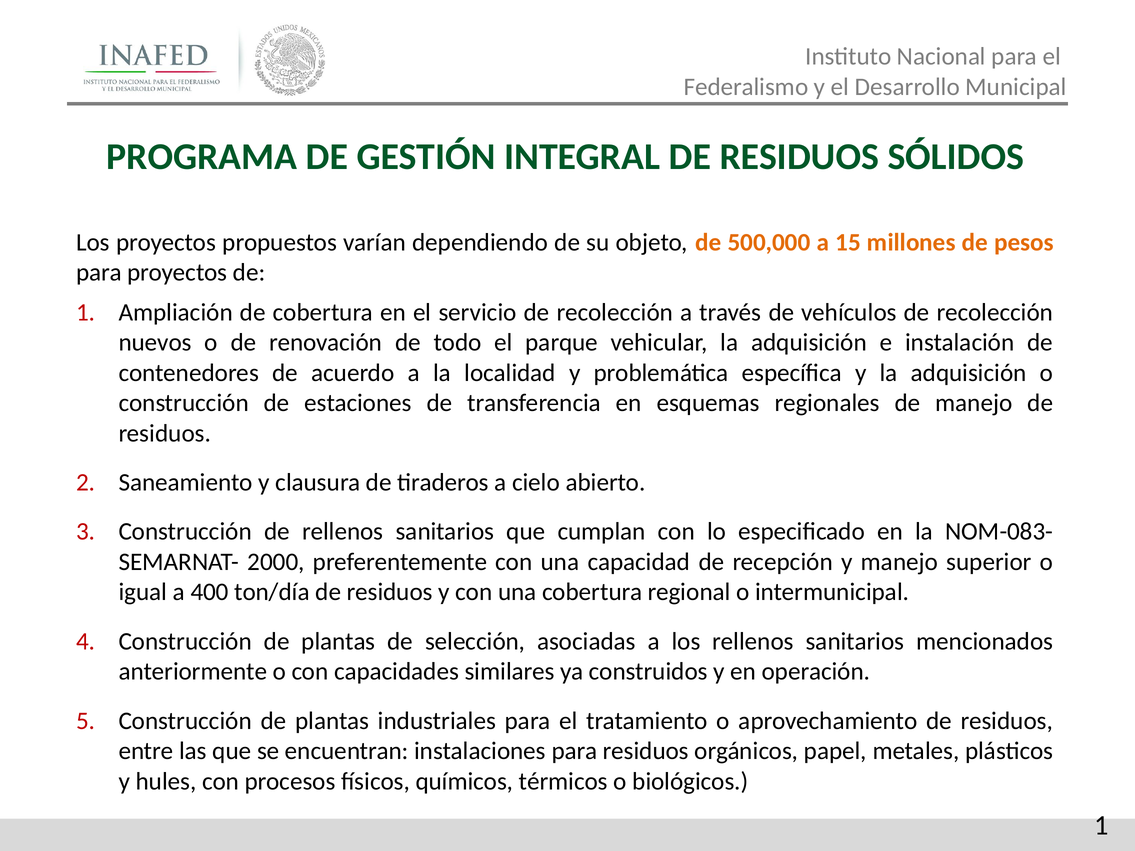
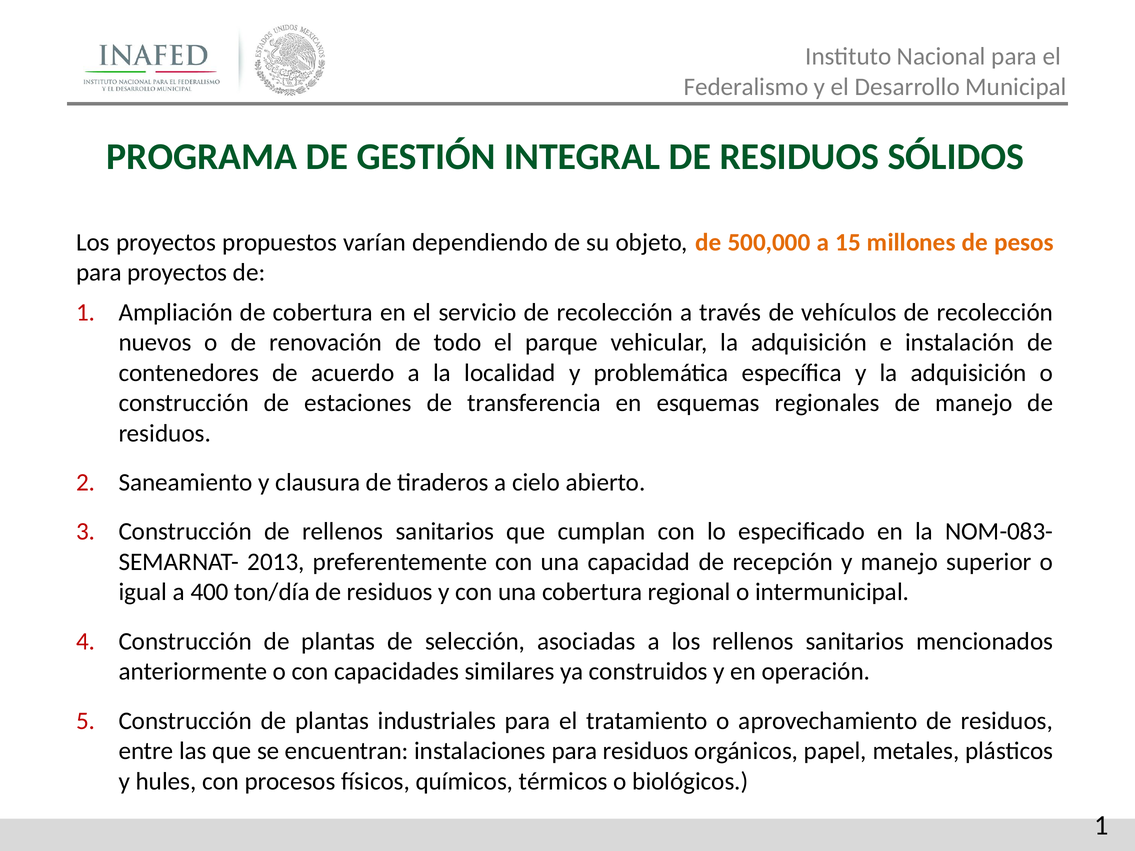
2000: 2000 -> 2013
